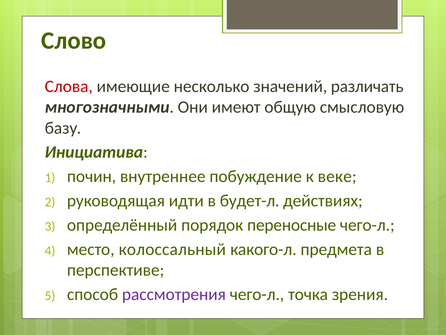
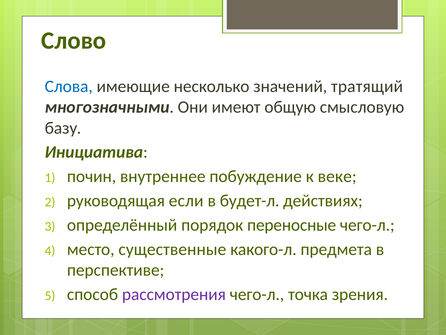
Слова colour: red -> blue
различать: различать -> тратящий
идти: идти -> если
колоссальный: колоссальный -> существенные
